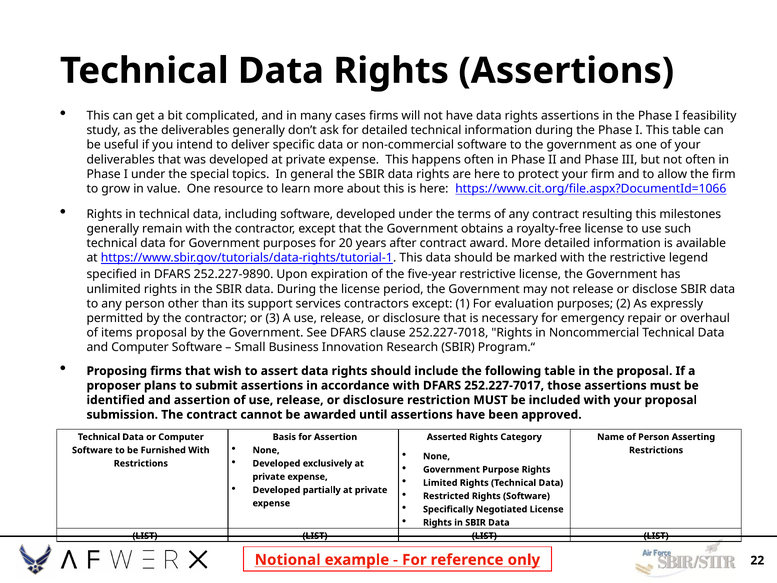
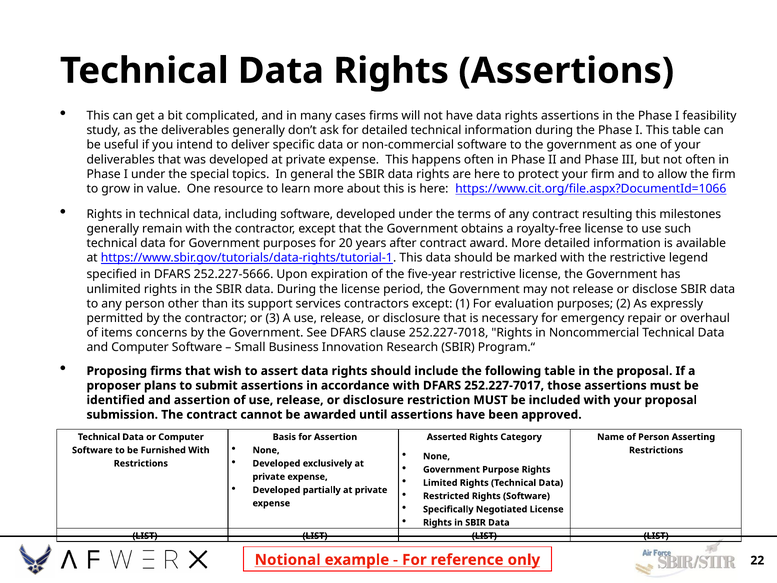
252.227-9890: 252.227-9890 -> 252.227-5666
items proposal: proposal -> concerns
